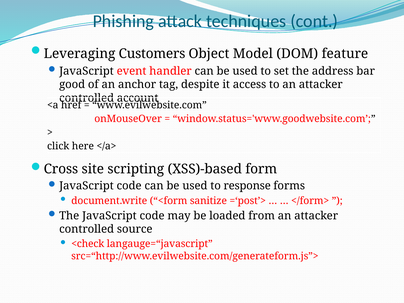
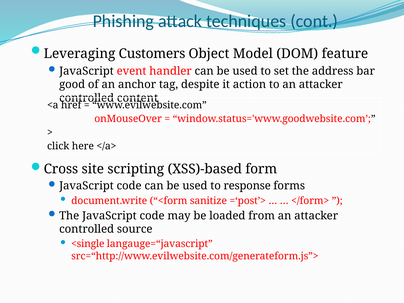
access: access -> action
account: account -> content
<check: <check -> <single
